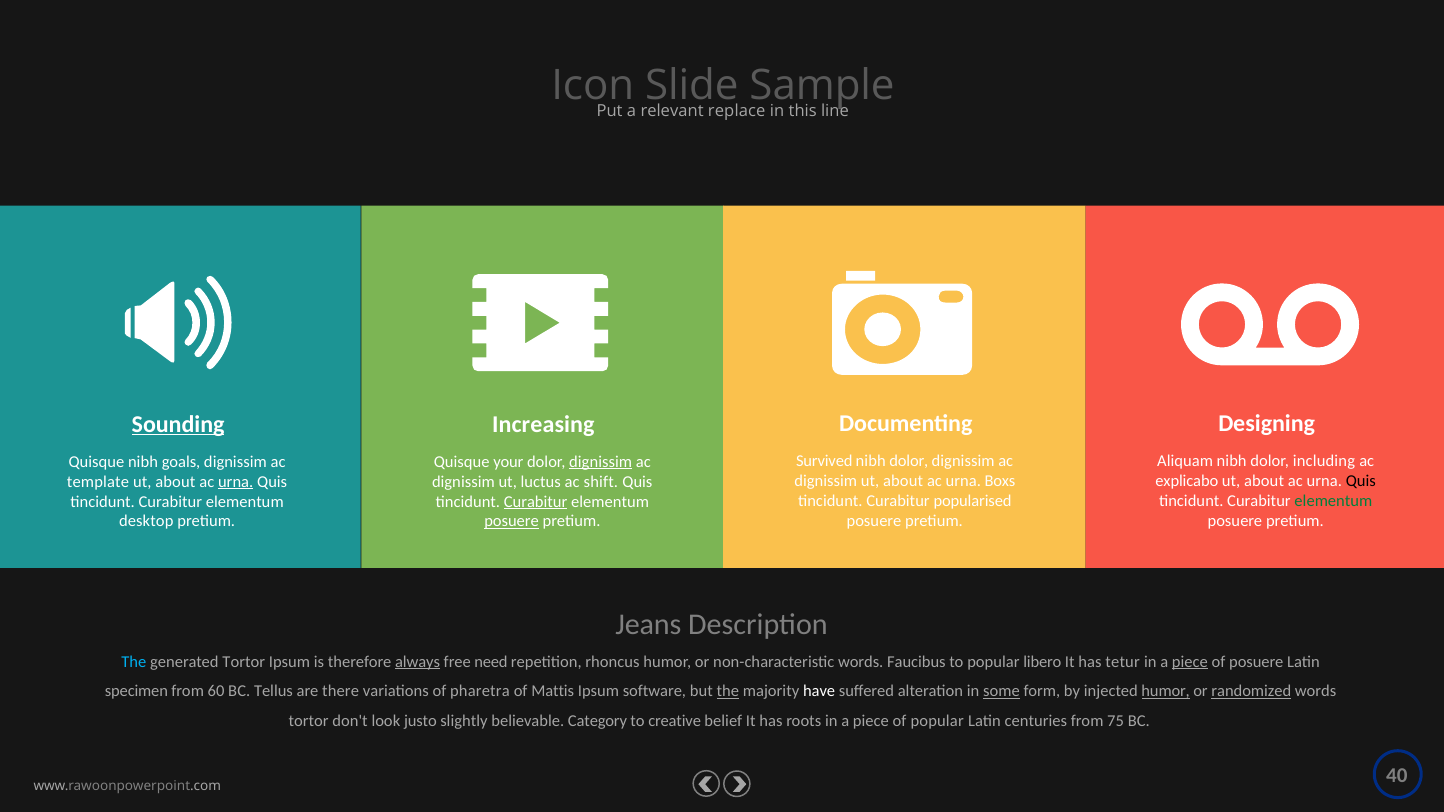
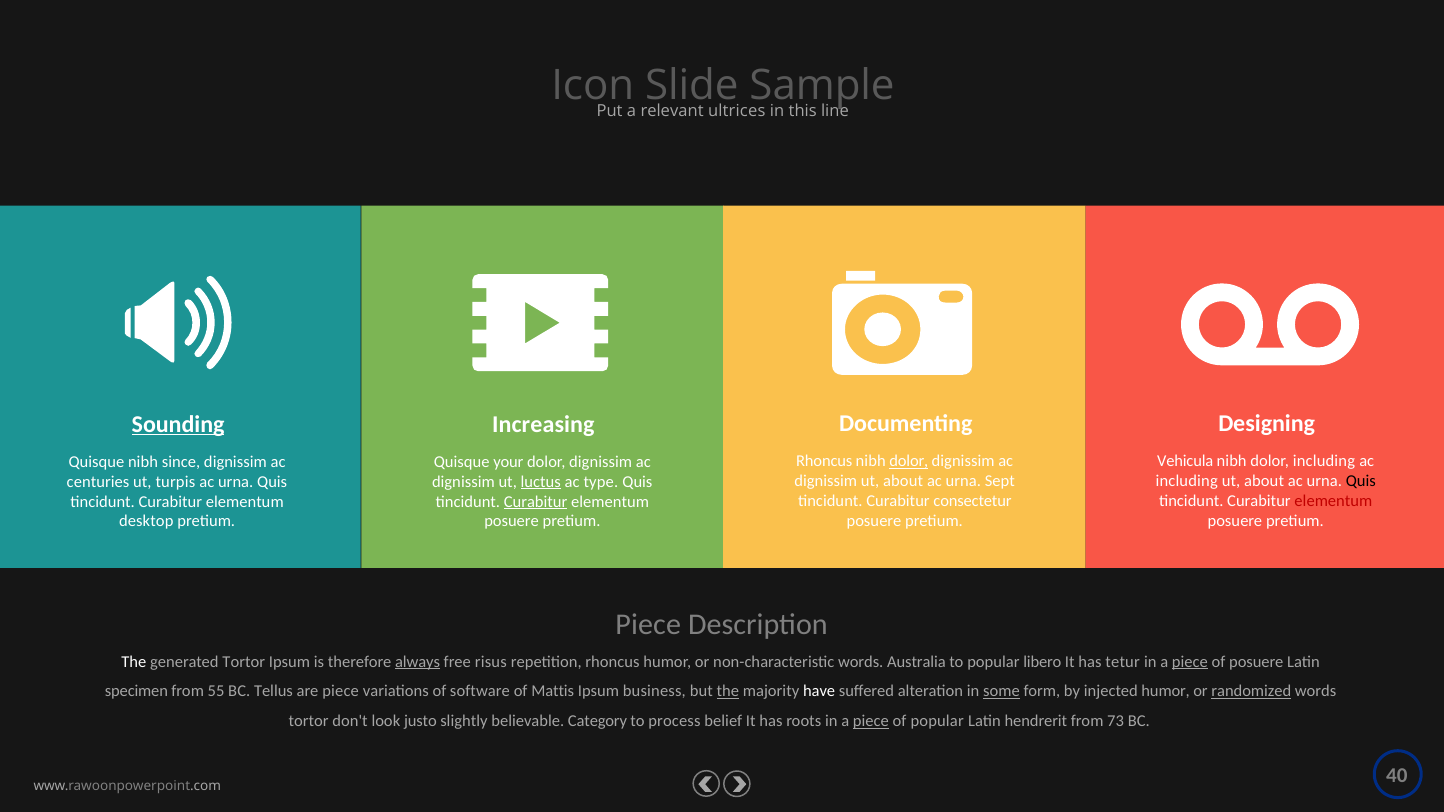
replace: replace -> ultrices
Survived at (824, 462): Survived -> Rhoncus
dolor at (909, 462) underline: none -> present
Aliquam: Aliquam -> Vehicula
goals: goals -> since
dignissim at (601, 462) underline: present -> none
Boxs: Boxs -> Sept
explicabo at (1187, 481): explicabo -> including
template: template -> centuries
about at (175, 482): about -> turpis
urna at (236, 482) underline: present -> none
luctus underline: none -> present
shift: shift -> type
popularised: popularised -> consectetur
elementum at (1333, 501) colour: green -> red
posuere at (512, 522) underline: present -> none
Jeans at (648, 625): Jeans -> Piece
The at (134, 662) colour: light blue -> white
need: need -> risus
Faucibus: Faucibus -> Australia
60: 60 -> 55
are there: there -> piece
pharetra: pharetra -> software
software: software -> business
humor at (1166, 692) underline: present -> none
creative: creative -> process
piece at (871, 722) underline: none -> present
centuries: centuries -> hendrerit
75: 75 -> 73
